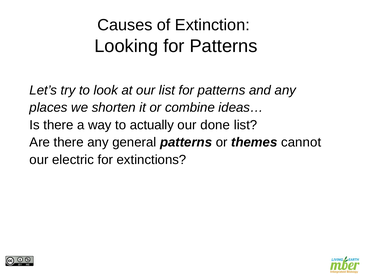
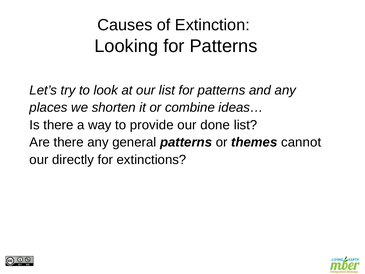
actually: actually -> provide
electric: electric -> directly
